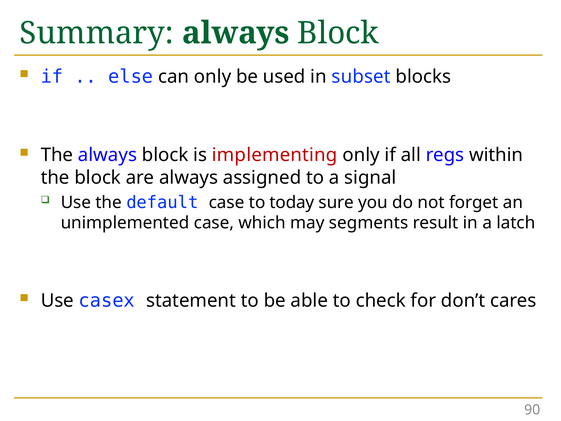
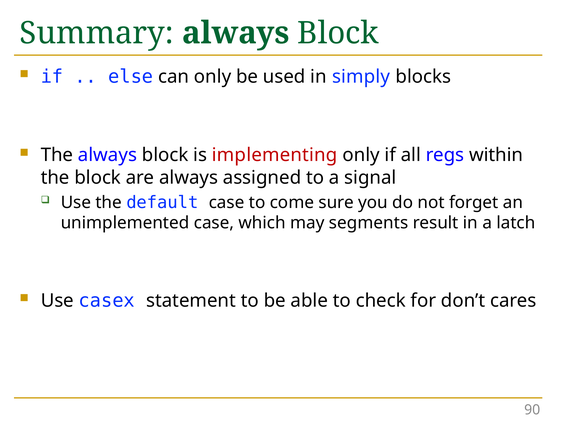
subset: subset -> simply
today: today -> come
